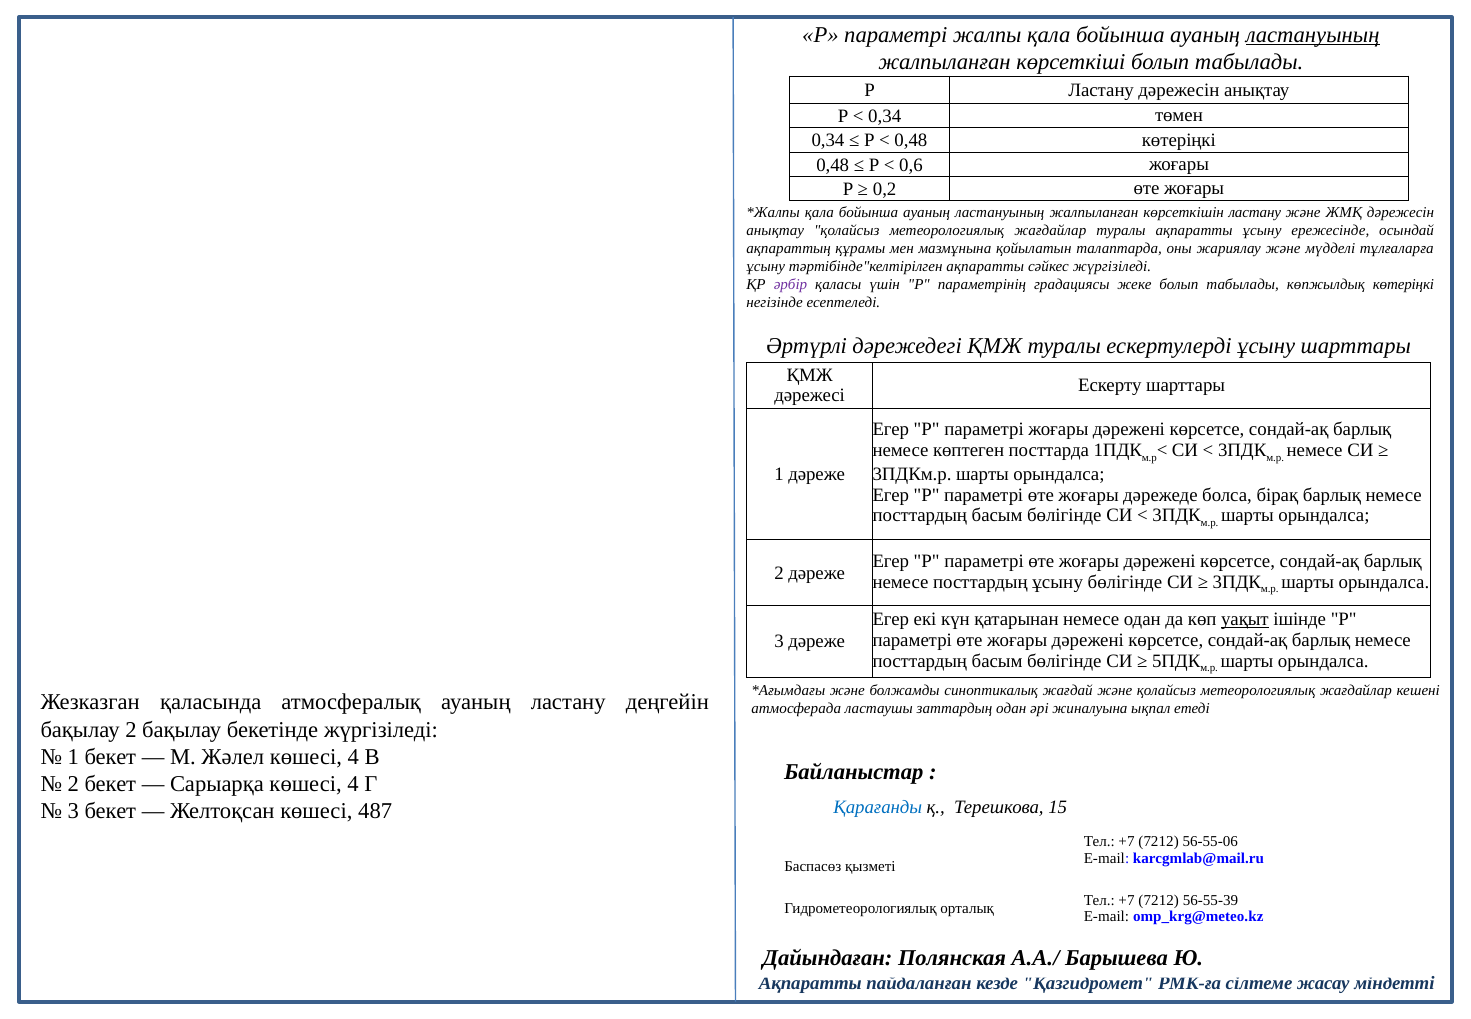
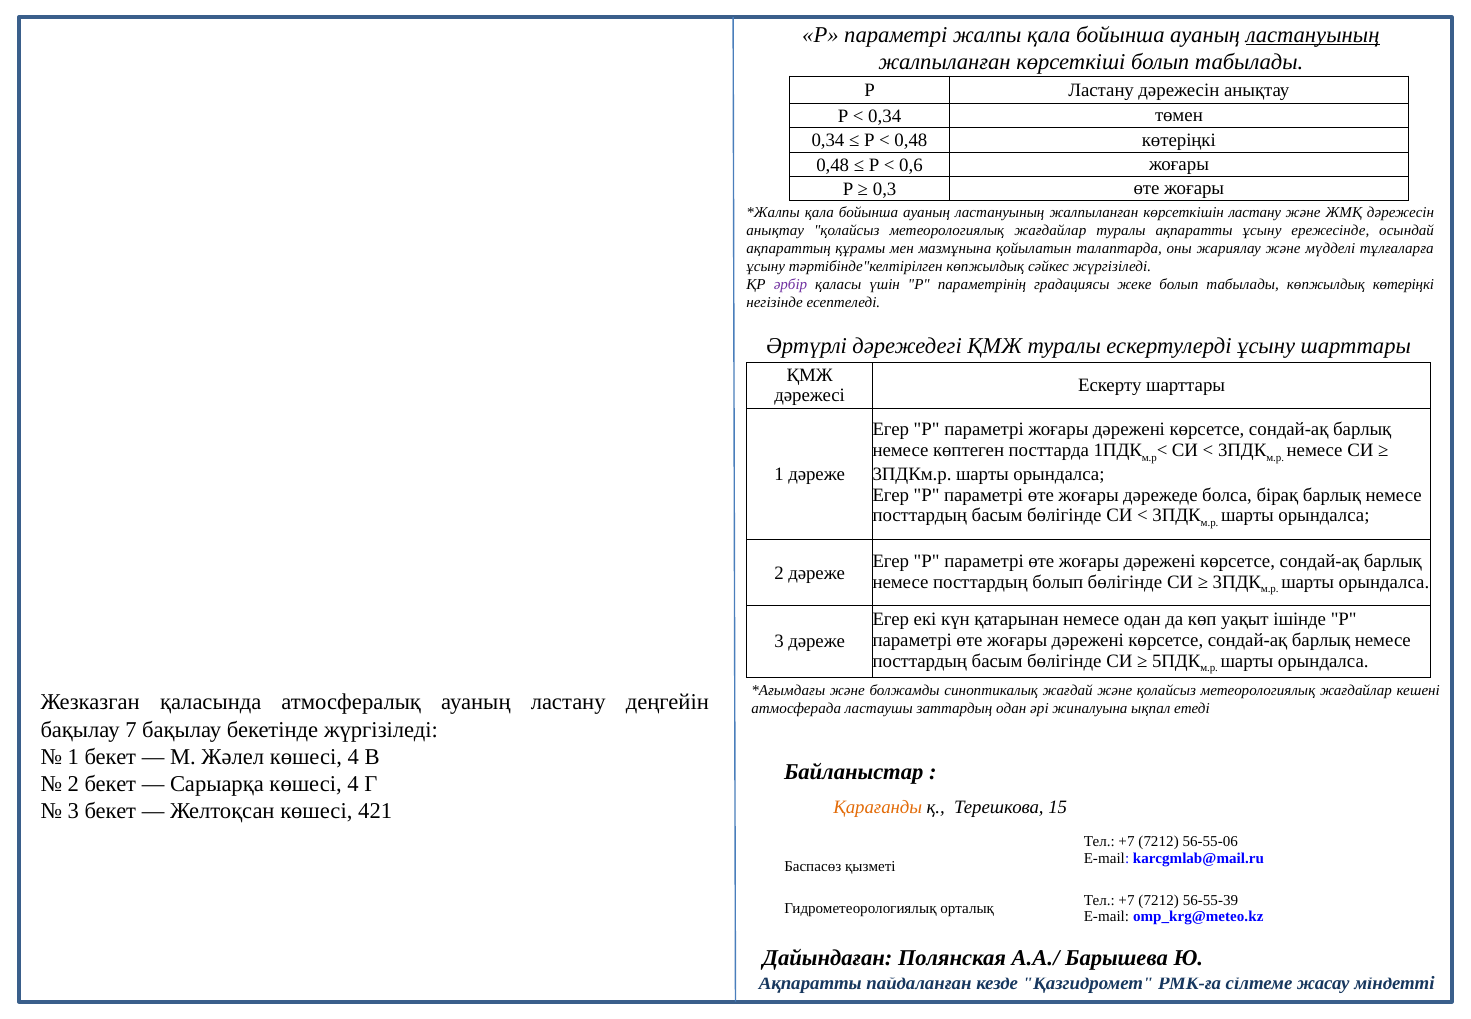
0,2: 0,2 -> 0,3
тәртібінде"келтірілген ақпаратты: ақпаратты -> көпжылдық
посттардың ұсыну: ұсыну -> болып
уақыт underline: present -> none
бақылау 2: 2 -> 7
Қарағанды colour: blue -> orange
487: 487 -> 421
